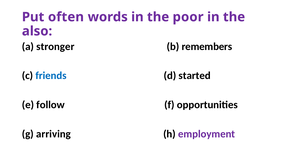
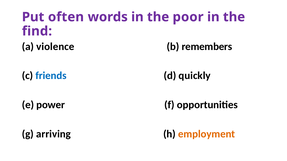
also: also -> find
stronger: stronger -> violence
started: started -> quickly
follow: follow -> power
employment colour: purple -> orange
